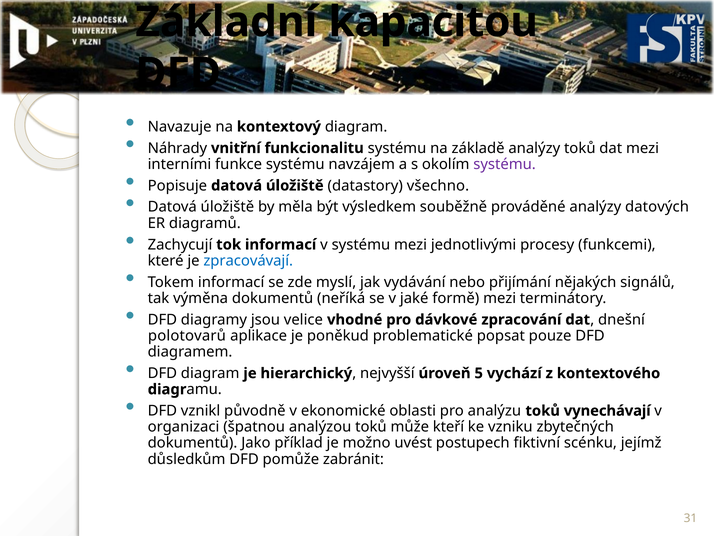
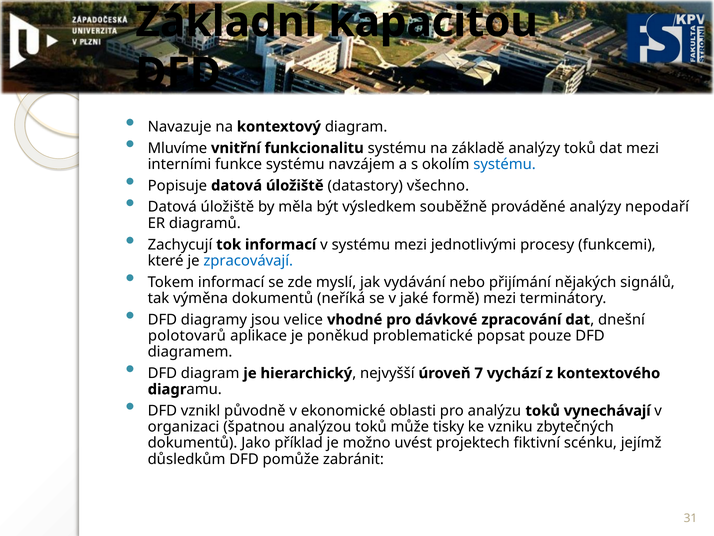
Náhrady: Náhrady -> Mluvíme
systému at (505, 164) colour: purple -> blue
datových: datových -> nepodaří
5: 5 -> 7
kteří: kteří -> tisky
postupech: postupech -> projektech
